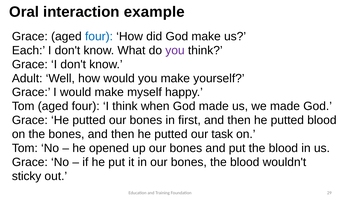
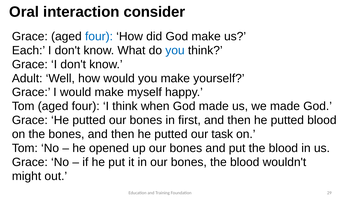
example: example -> consider
you at (175, 50) colour: purple -> blue
sticky: sticky -> might
